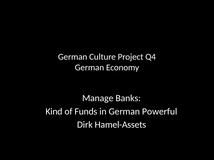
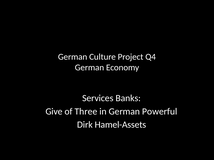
Manage: Manage -> Services
Kind: Kind -> Give
Funds: Funds -> Three
